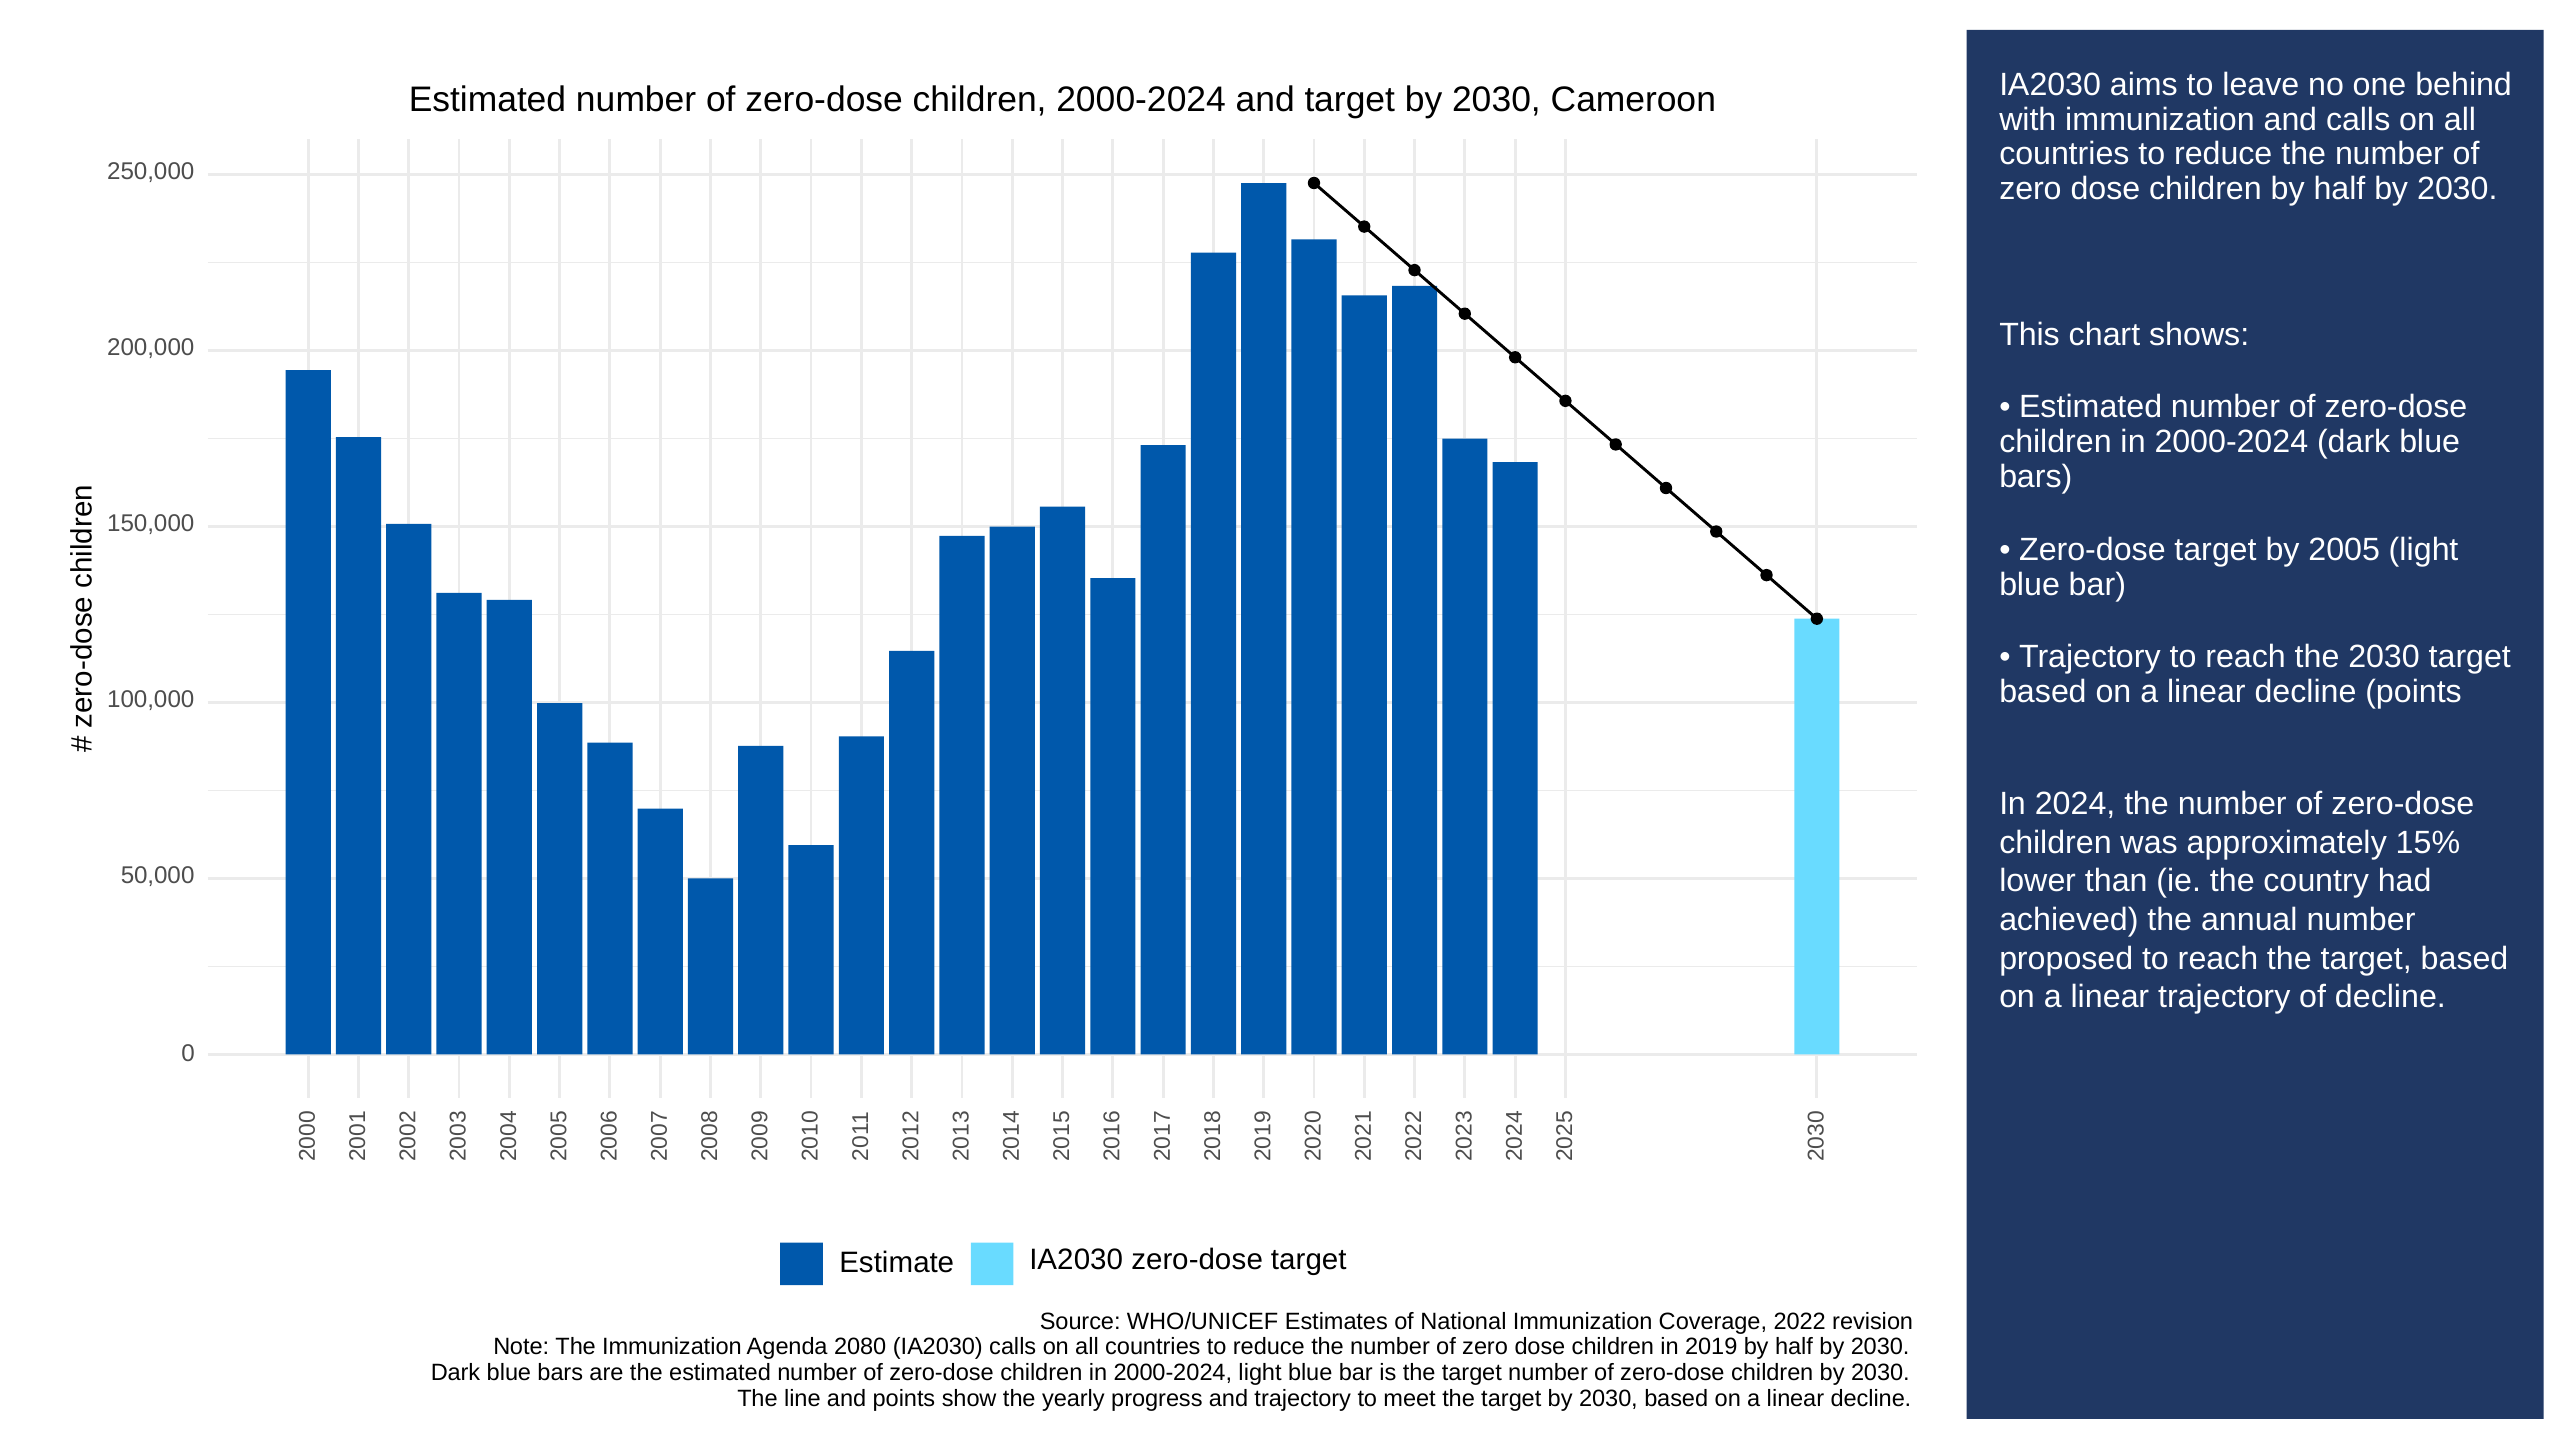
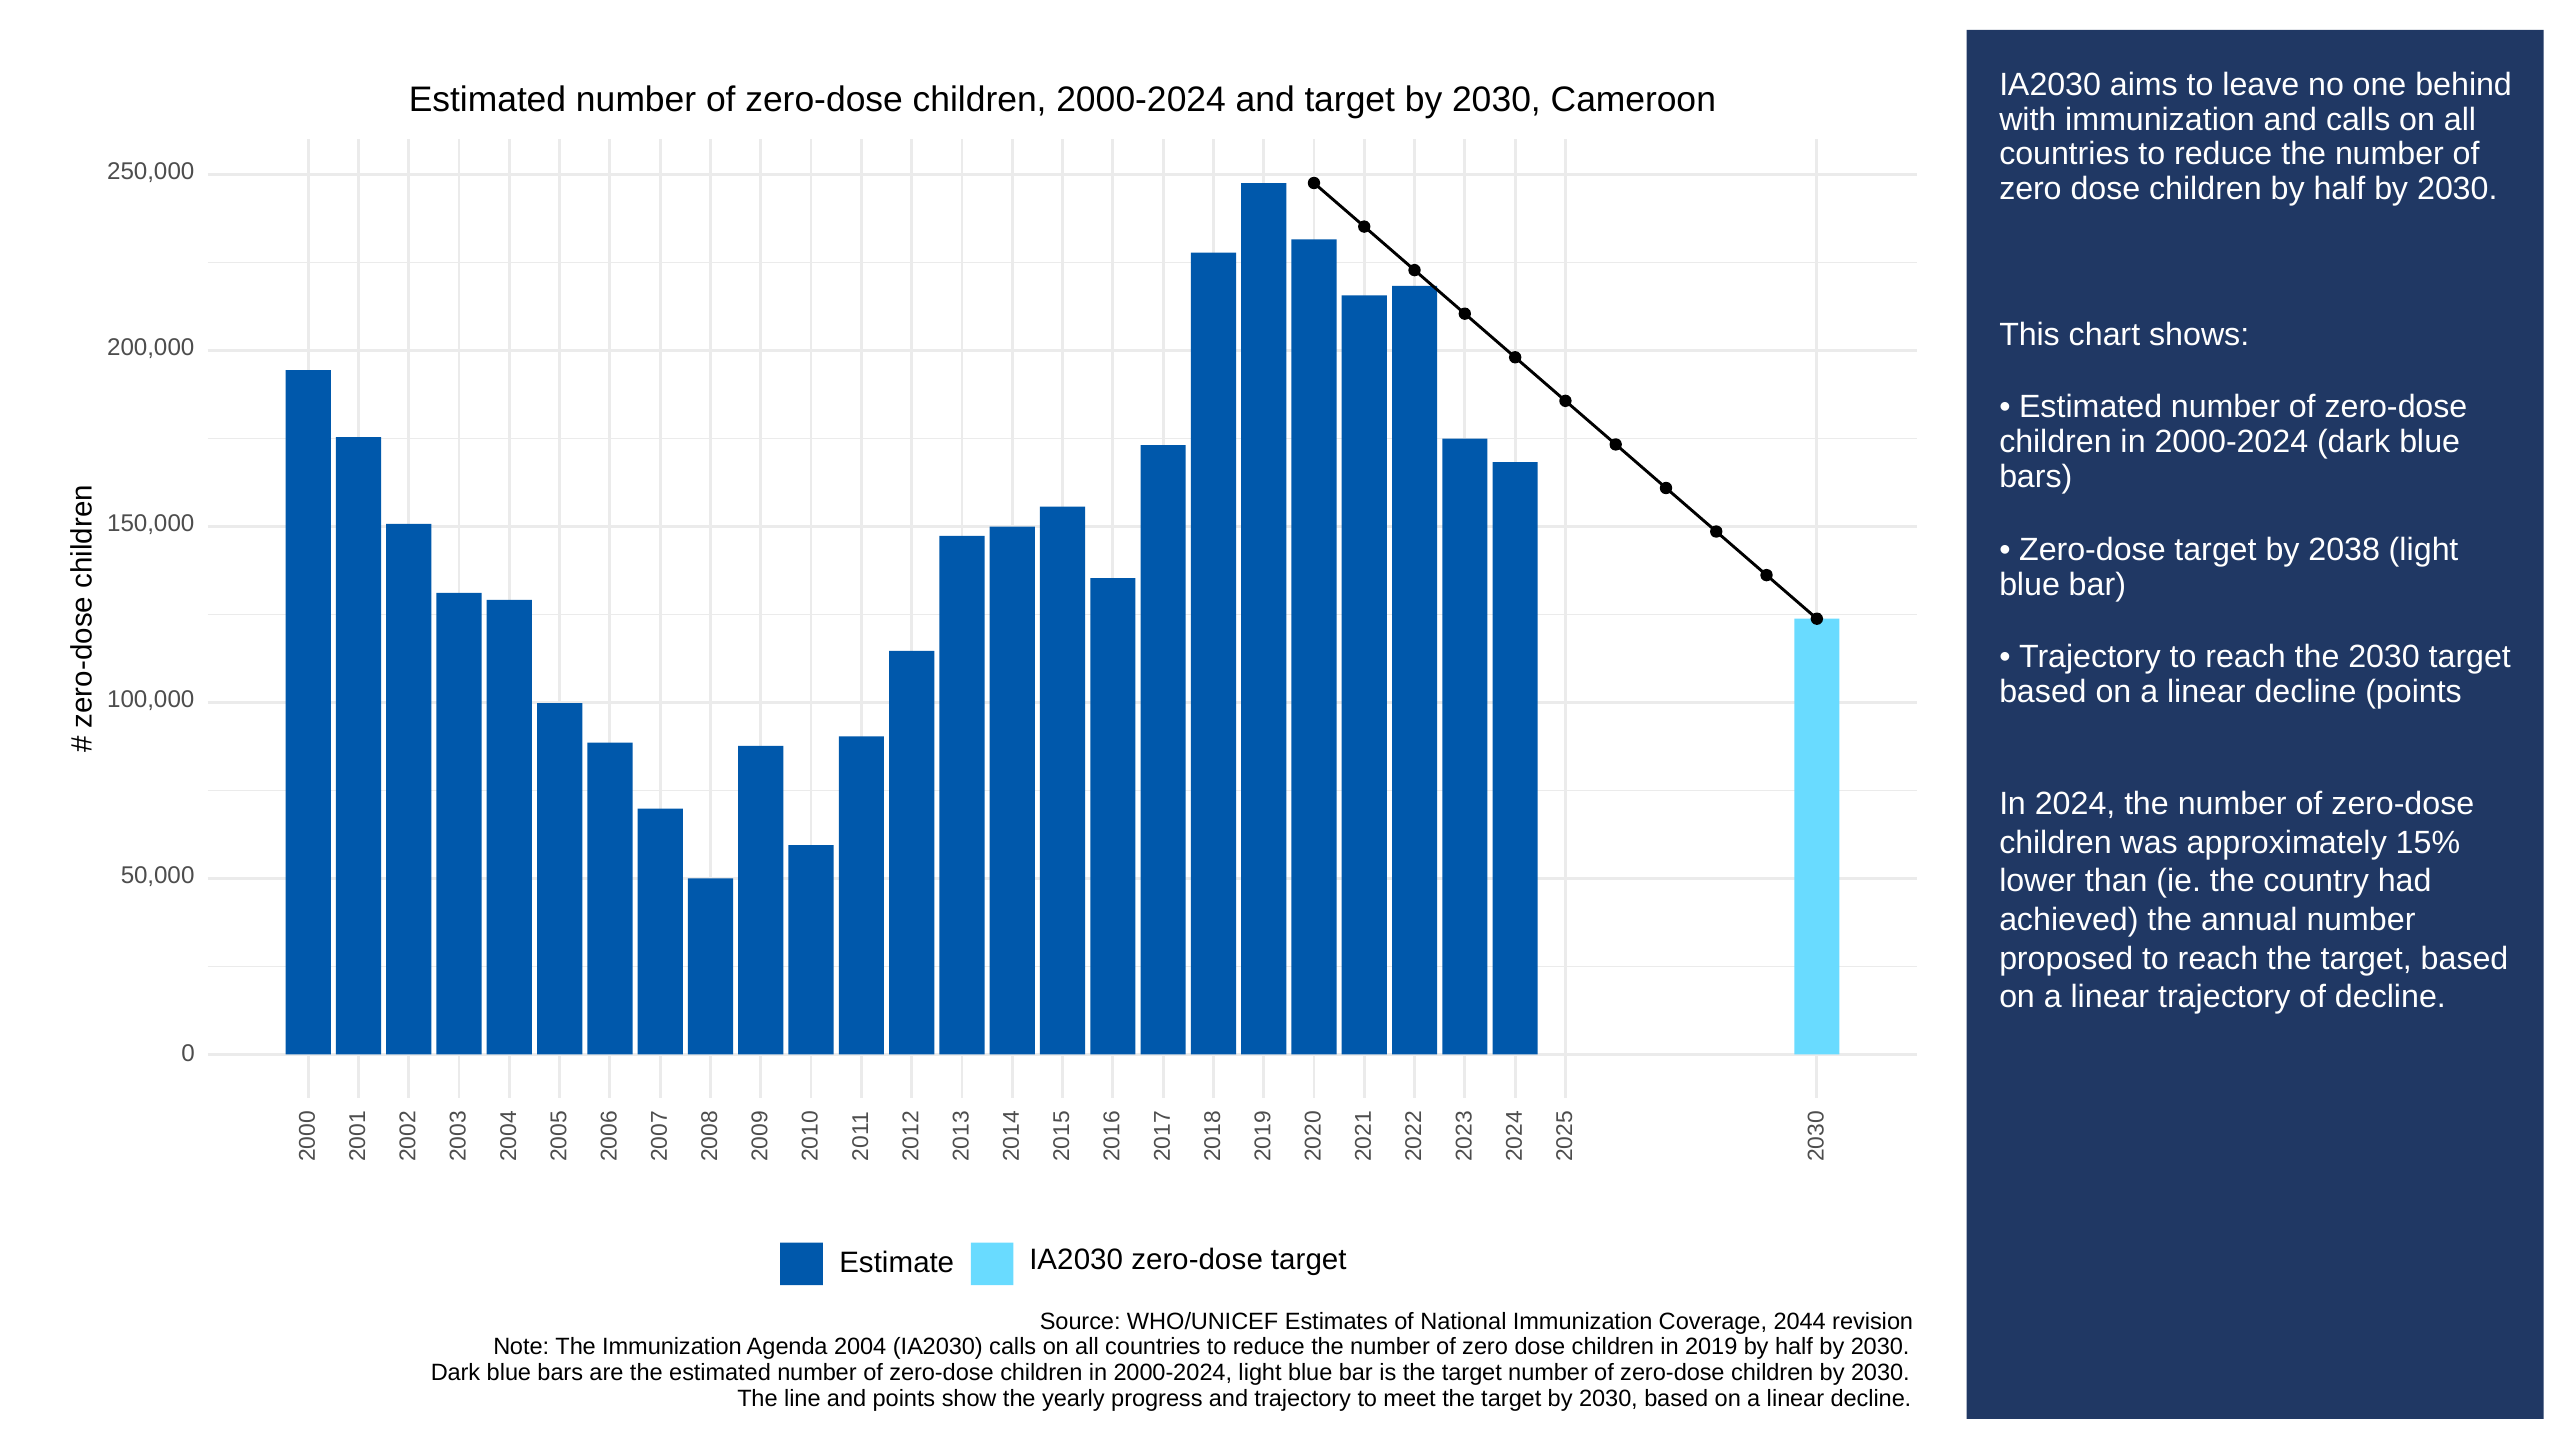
2005: 2005 -> 2038
2022: 2022 -> 2044
2080: 2080 -> 2004
